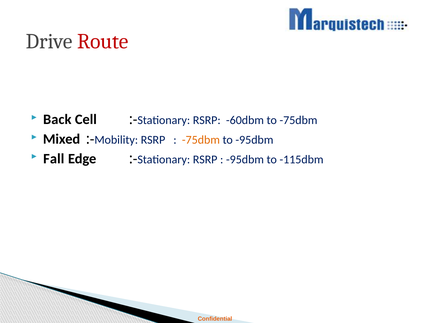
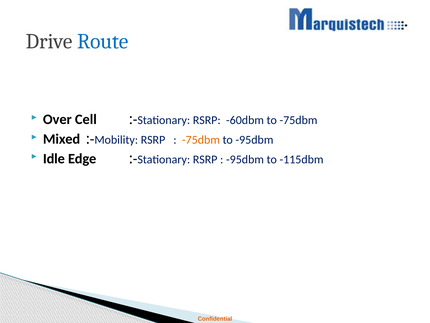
Route colour: red -> blue
Back: Back -> Over
Fall: Fall -> Idle
